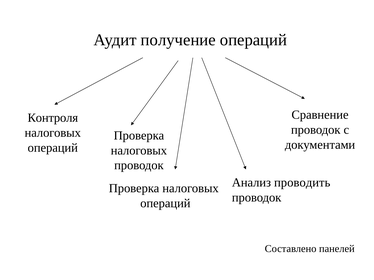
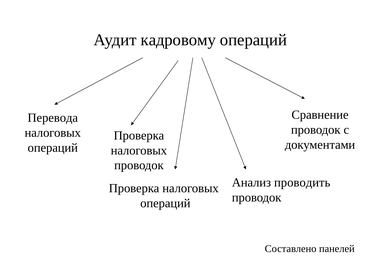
получение: получение -> кадровому
Контроля: Контроля -> Перевода
